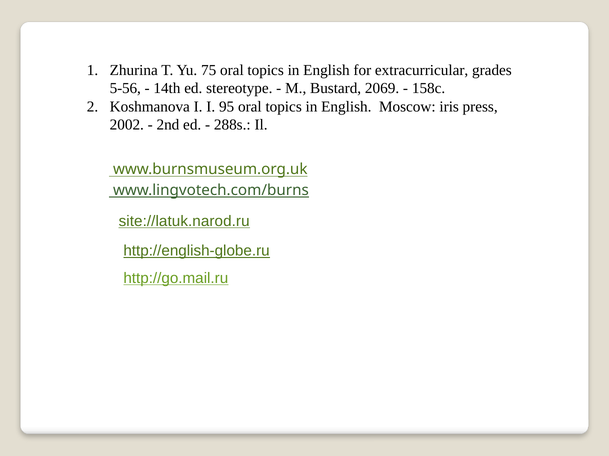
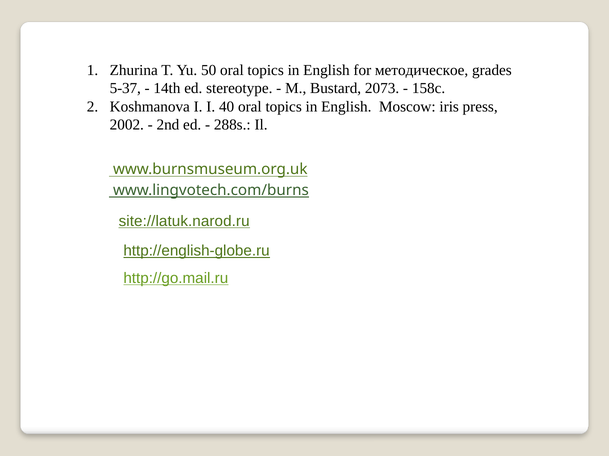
75: 75 -> 50
extracurricular: extracurricular -> методическое
5-56: 5-56 -> 5-37
2069: 2069 -> 2073
95: 95 -> 40
